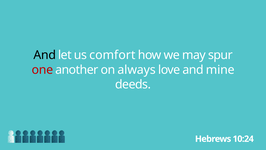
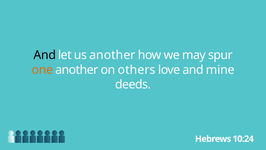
us comfort: comfort -> another
one colour: red -> orange
always: always -> others
